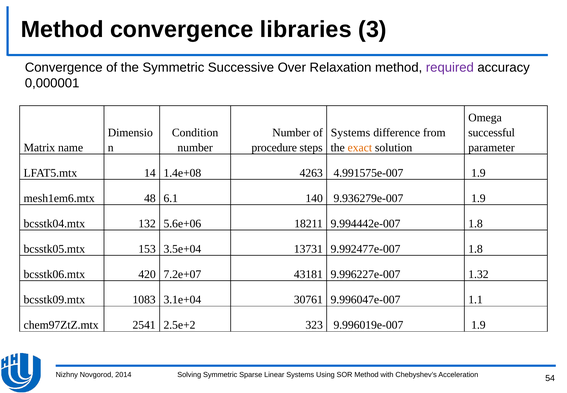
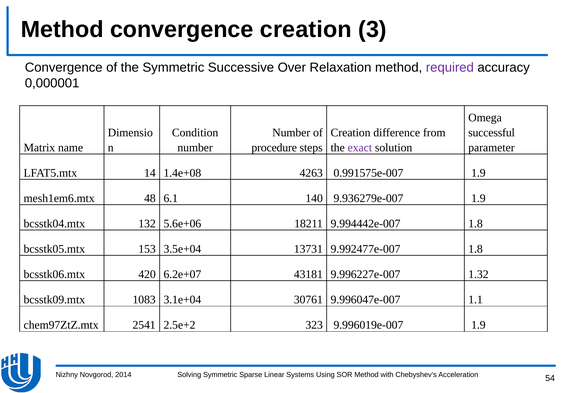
convergence libraries: libraries -> creation
Systems at (351, 132): Systems -> Creation
exact colour: orange -> purple
4.991575e-007: 4.991575e-007 -> 0.991575e-007
7.2e+07: 7.2e+07 -> 6.2e+07
